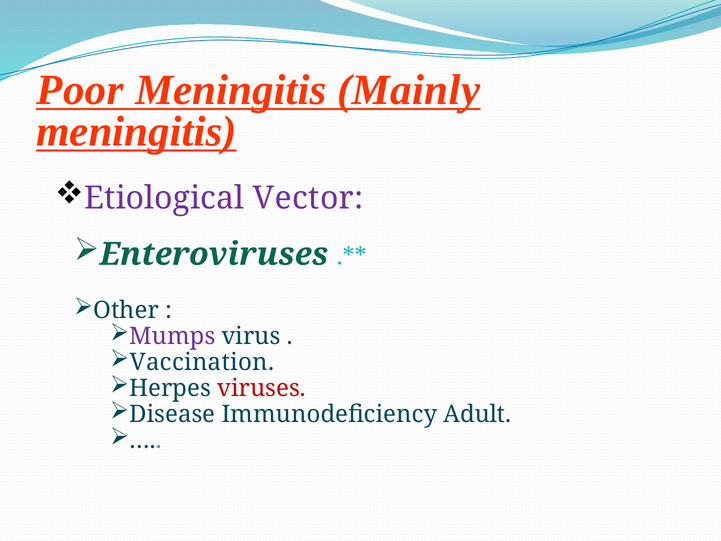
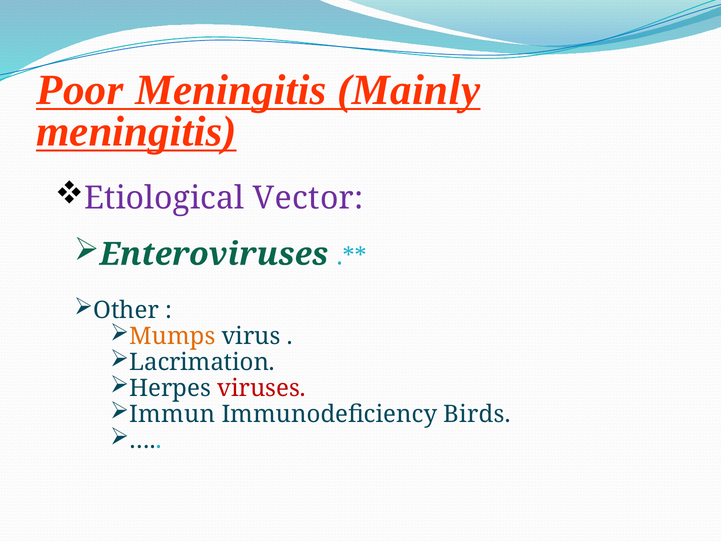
Mumps colour: purple -> orange
Vaccination: Vaccination -> Lacrimation
Disease: Disease -> Immun
Adult: Adult -> Birds
